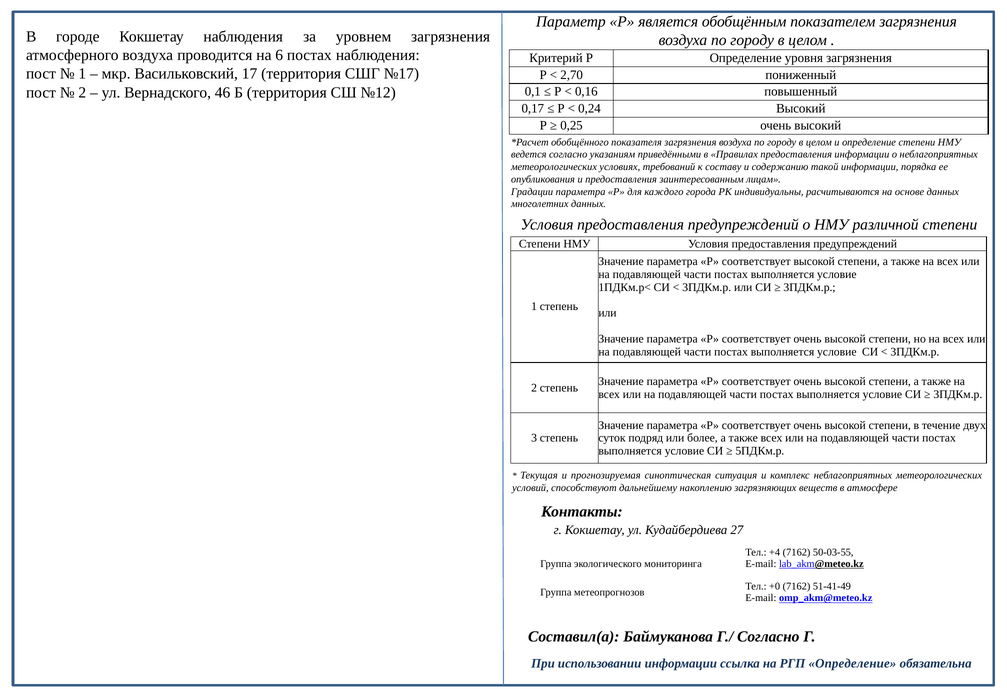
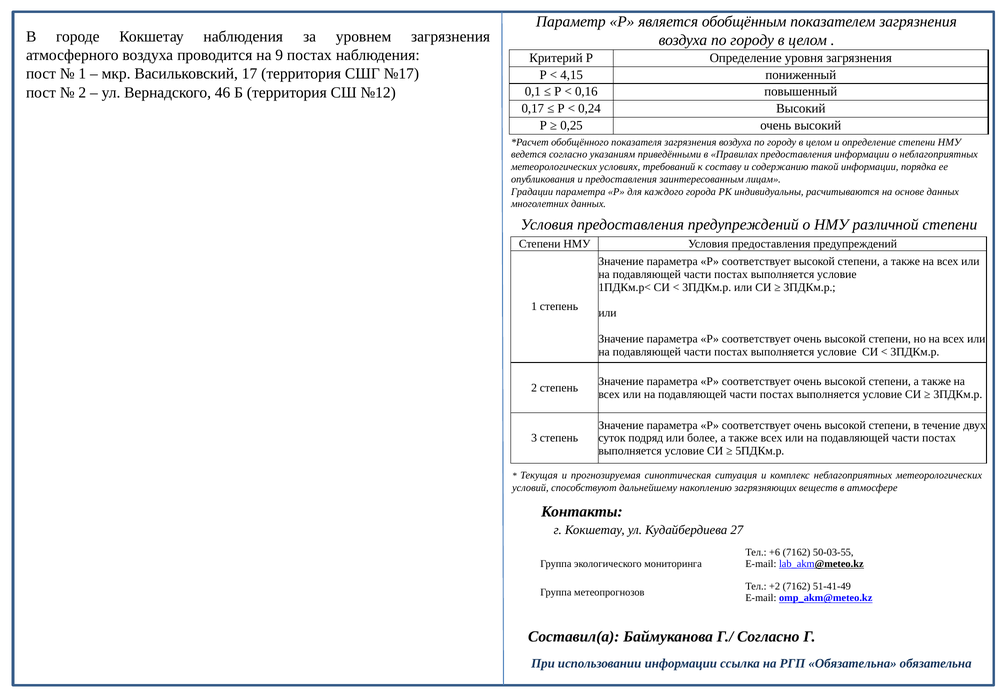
6: 6 -> 9
2,70: 2,70 -> 4,15
+4: +4 -> +6
+0: +0 -> +2
РГП Определение: Определение -> Обязательна
